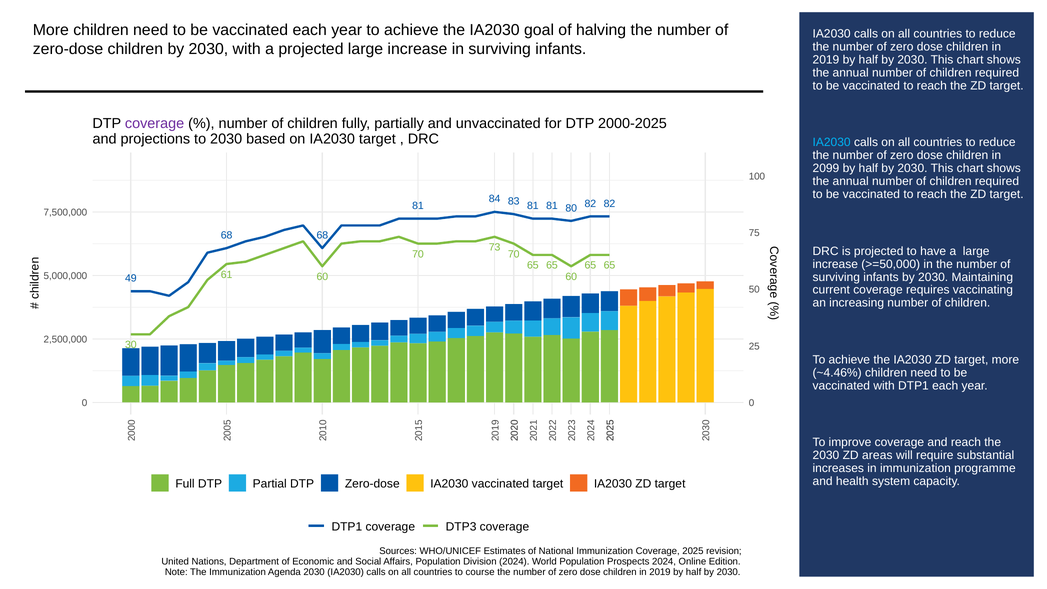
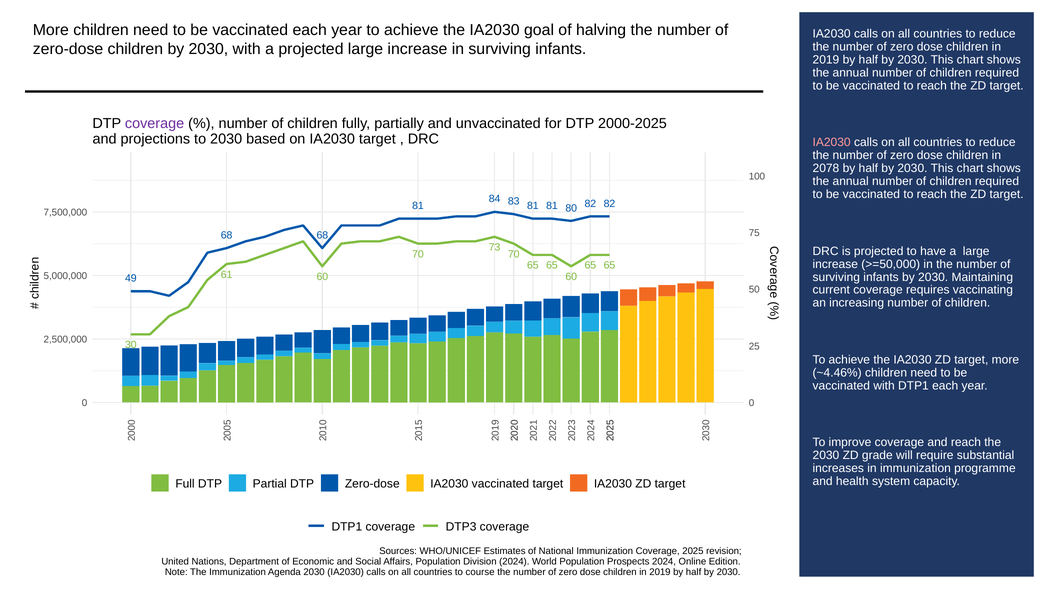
IA2030 at (832, 142) colour: light blue -> pink
2099: 2099 -> 2078
areas: areas -> grade
